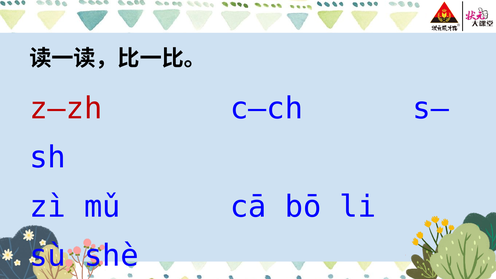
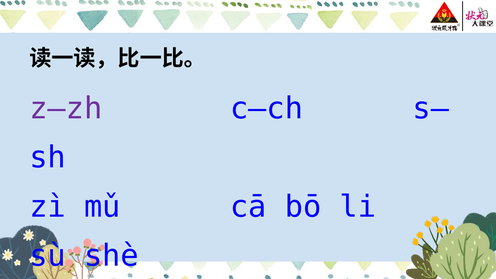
z—zh colour: red -> purple
